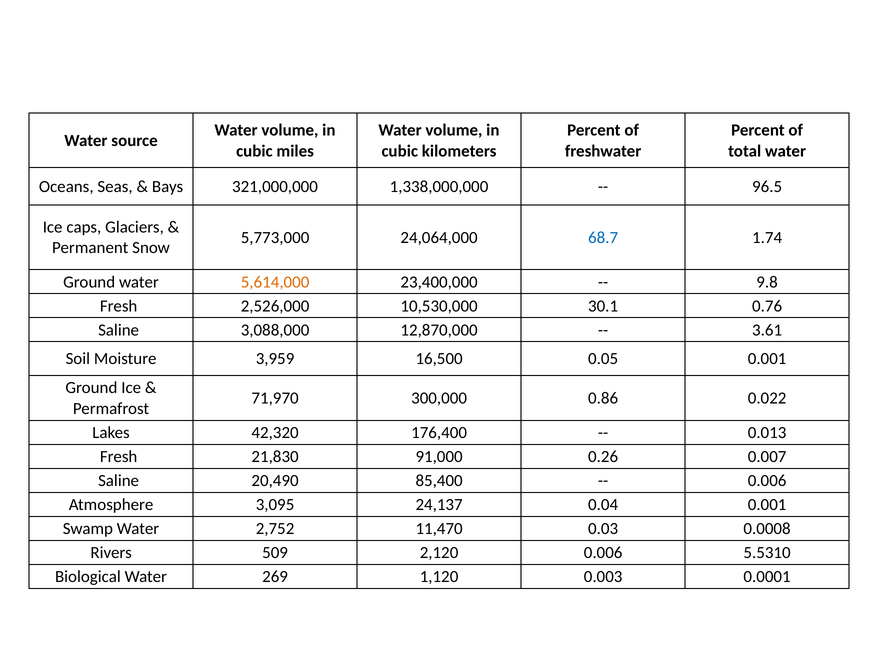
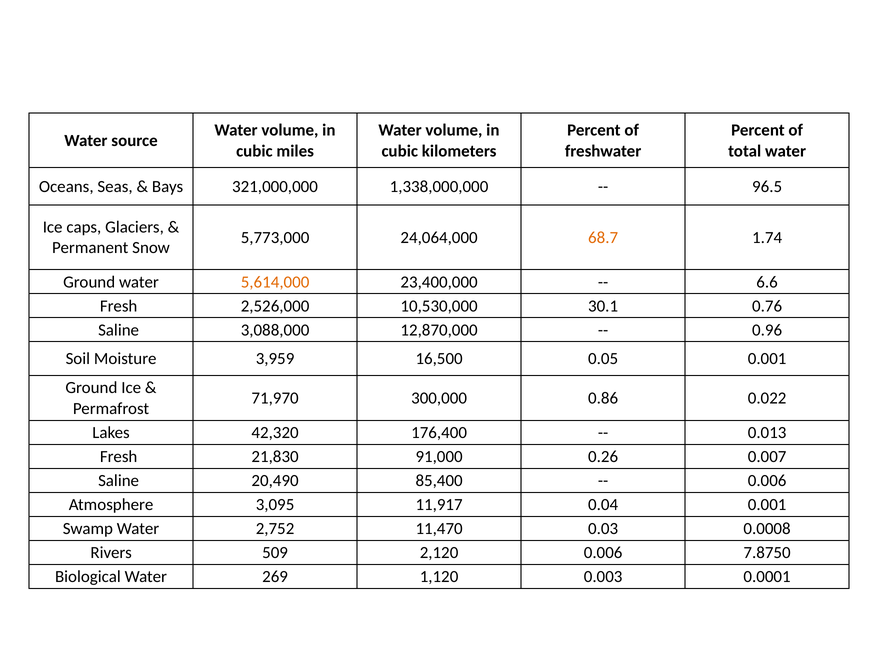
68.7 colour: blue -> orange
9.8: 9.8 -> 6.6
3.61: 3.61 -> 0.96
24,137: 24,137 -> 11,917
5.5310: 5.5310 -> 7.8750
